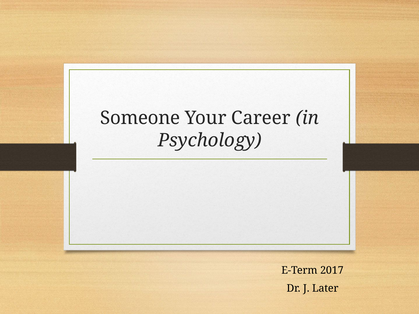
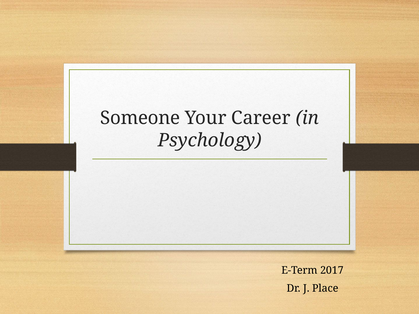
Later: Later -> Place
